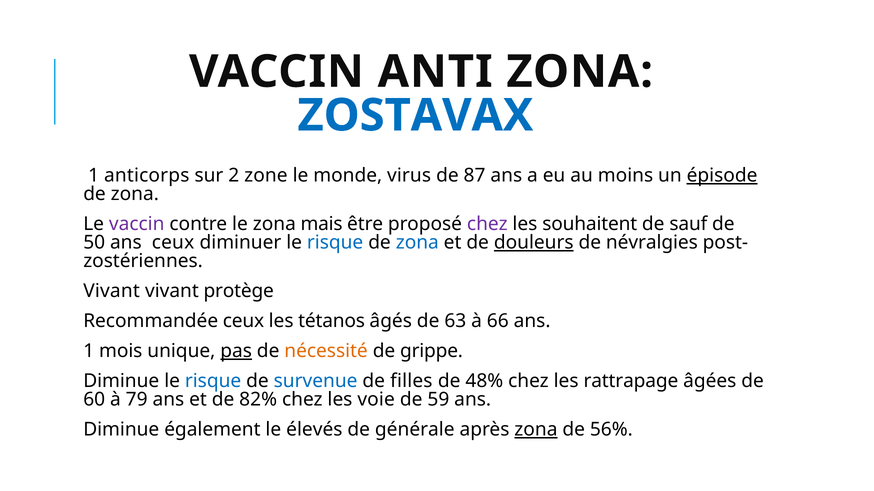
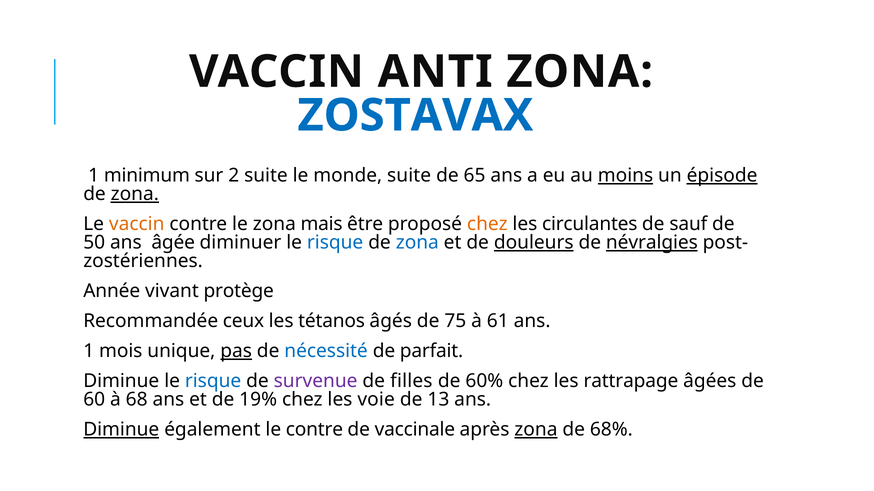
anticorps: anticorps -> minimum
2 zone: zone -> suite
monde virus: virus -> suite
87: 87 -> 65
moins underline: none -> present
zona at (135, 194) underline: none -> present
vaccin at (137, 224) colour: purple -> orange
chez at (487, 224) colour: purple -> orange
souhaitent: souhaitent -> circulantes
ans ceux: ceux -> âgée
névralgies underline: none -> present
Vivant at (112, 291): Vivant -> Année
63: 63 -> 75
66: 66 -> 61
nécessité colour: orange -> blue
grippe: grippe -> parfait
survenue colour: blue -> purple
48%: 48% -> 60%
79: 79 -> 68
82%: 82% -> 19%
59: 59 -> 13
Diminue at (121, 430) underline: none -> present
le élevés: élevés -> contre
générale: générale -> vaccinale
56%: 56% -> 68%
